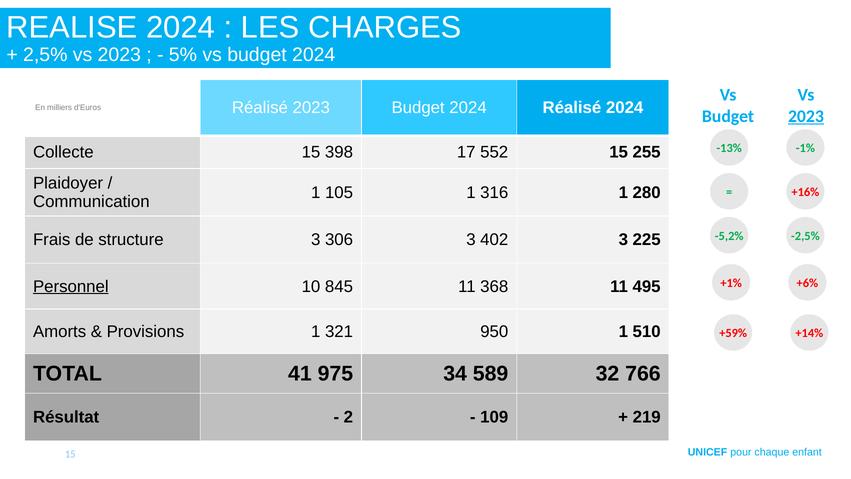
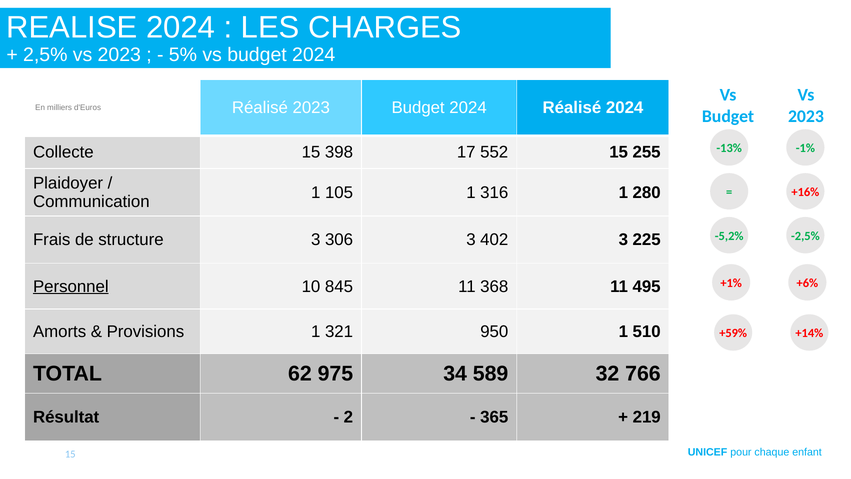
2023 at (806, 116) underline: present -> none
41: 41 -> 62
109: 109 -> 365
